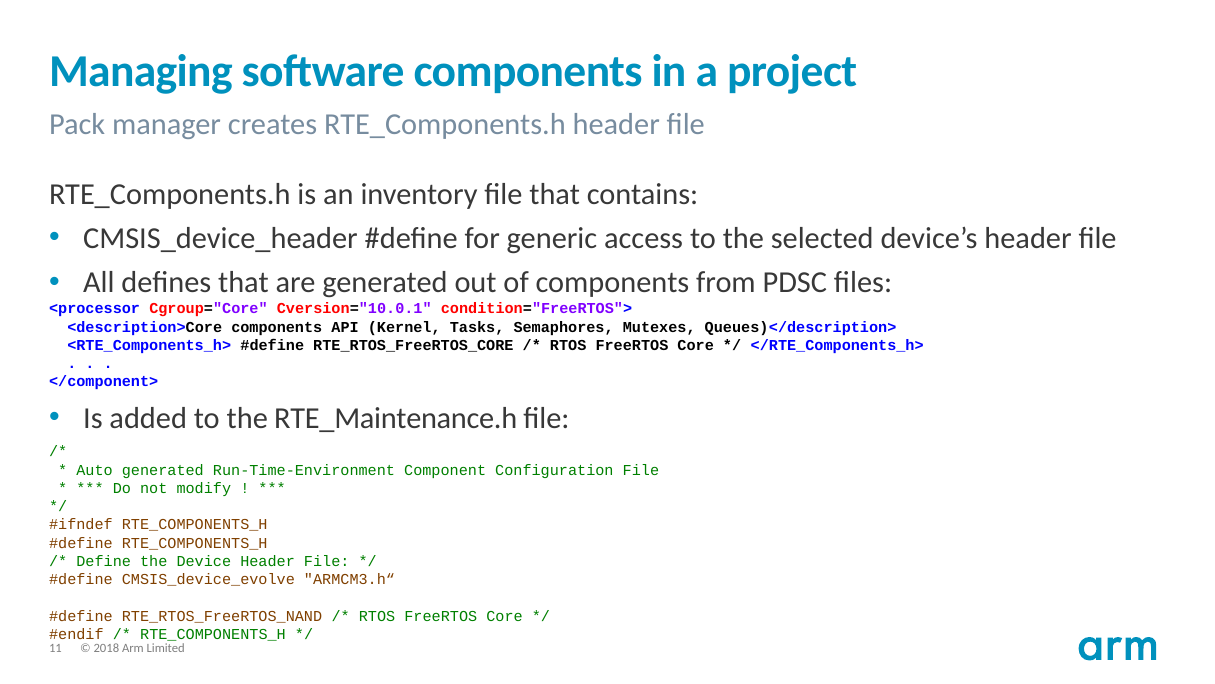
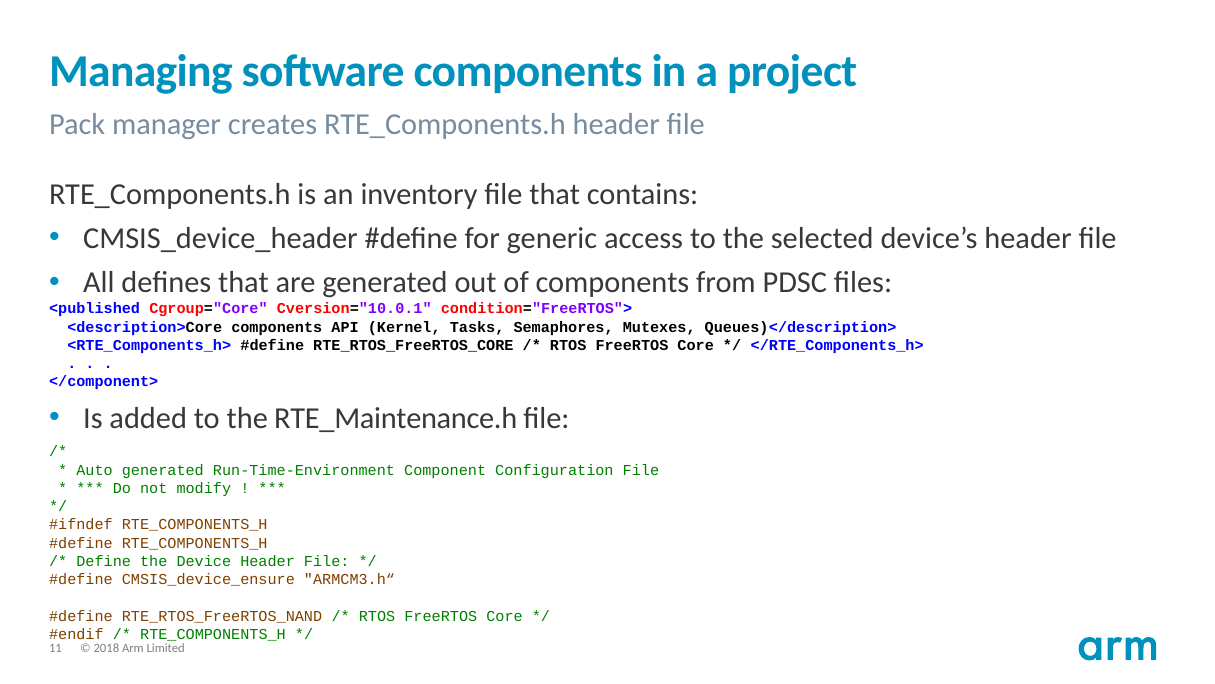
<processor: <processor -> <published
CMSIS_device_evolve: CMSIS_device_evolve -> CMSIS_device_ensure
